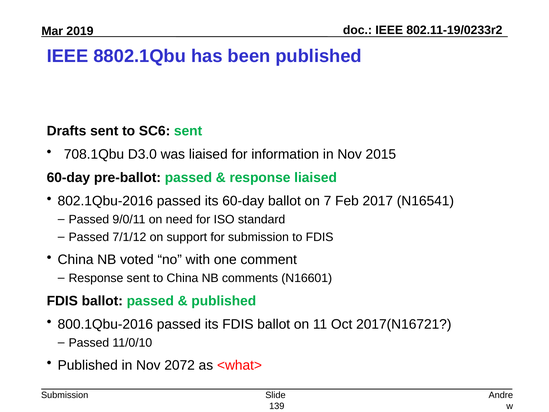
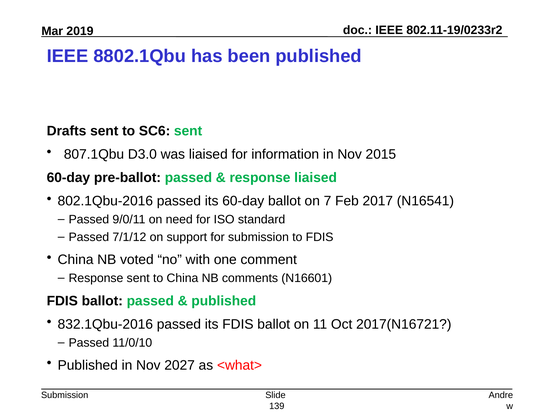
708.1Qbu: 708.1Qbu -> 807.1Qbu
800.1Qbu-2016: 800.1Qbu-2016 -> 832.1Qbu-2016
2072: 2072 -> 2027
